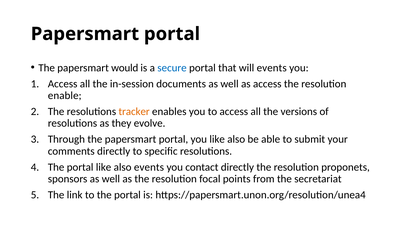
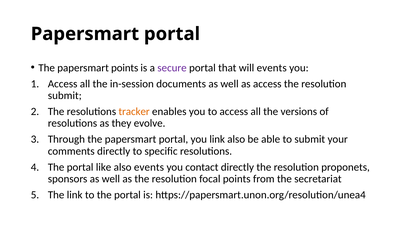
papersmart would: would -> points
secure colour: blue -> purple
enable at (65, 96): enable -> submit
you like: like -> link
